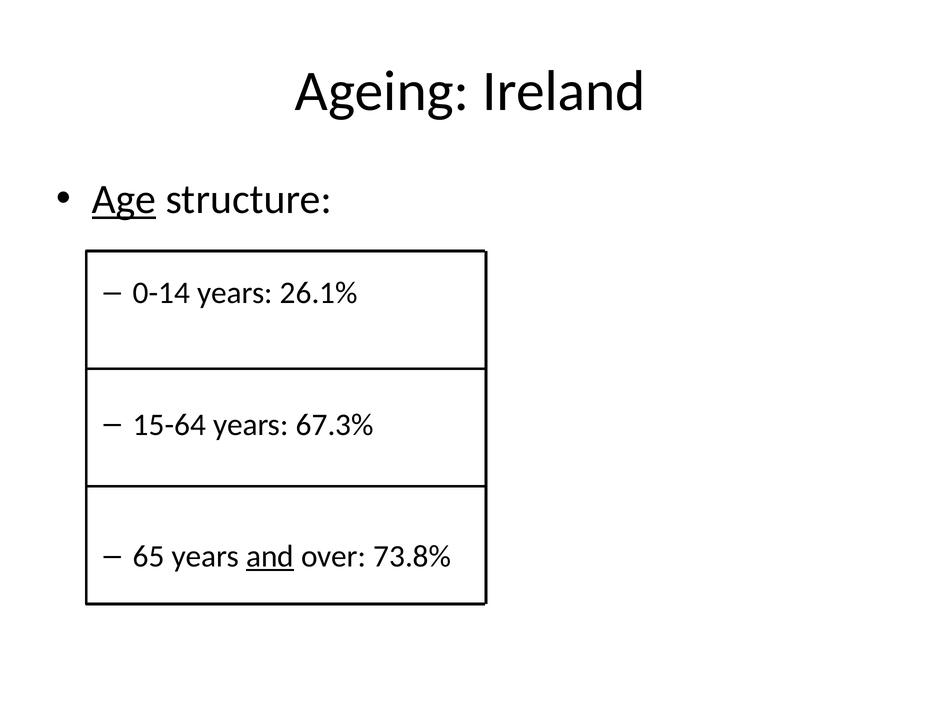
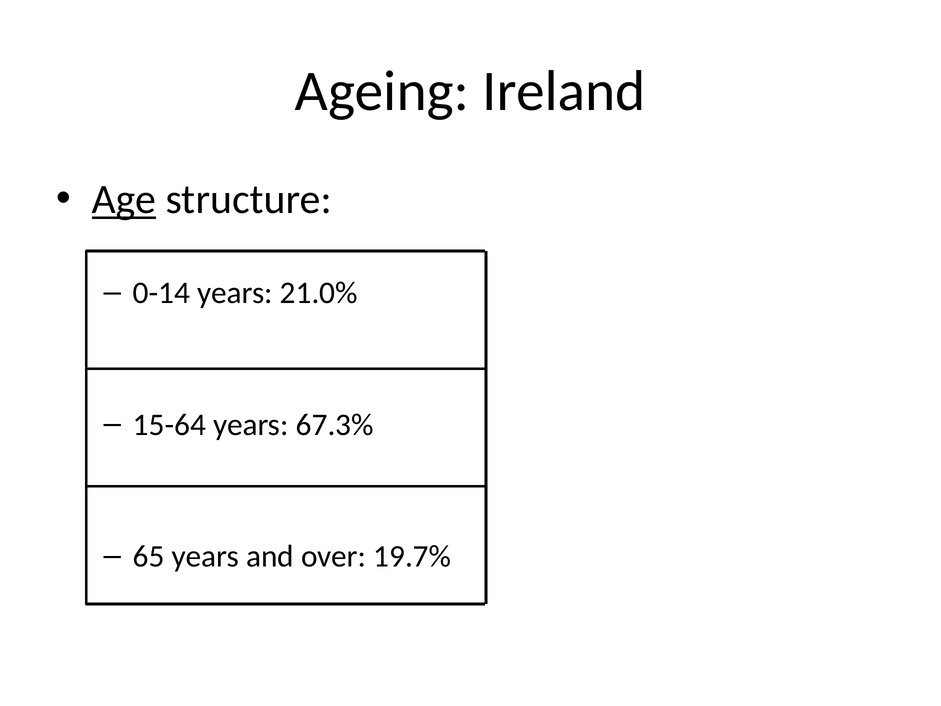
26.1%: 26.1% -> 21.0%
and underline: present -> none
73.8%: 73.8% -> 19.7%
